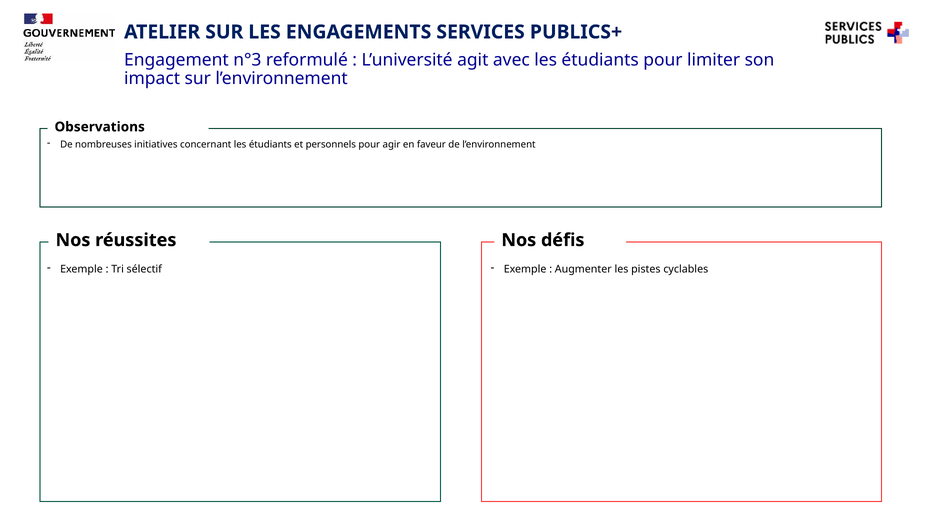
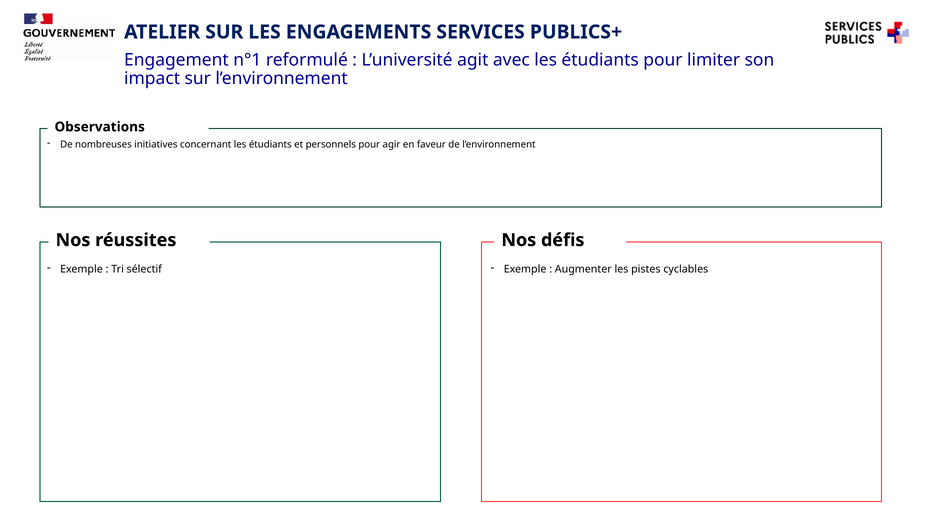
n°3: n°3 -> n°1
